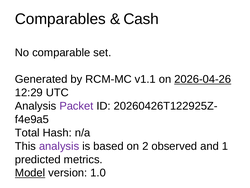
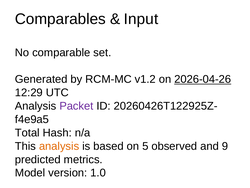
Cash: Cash -> Input
v1.1: v1.1 -> v1.2
analysis at (59, 146) colour: purple -> orange
2: 2 -> 5
1: 1 -> 9
Model underline: present -> none
